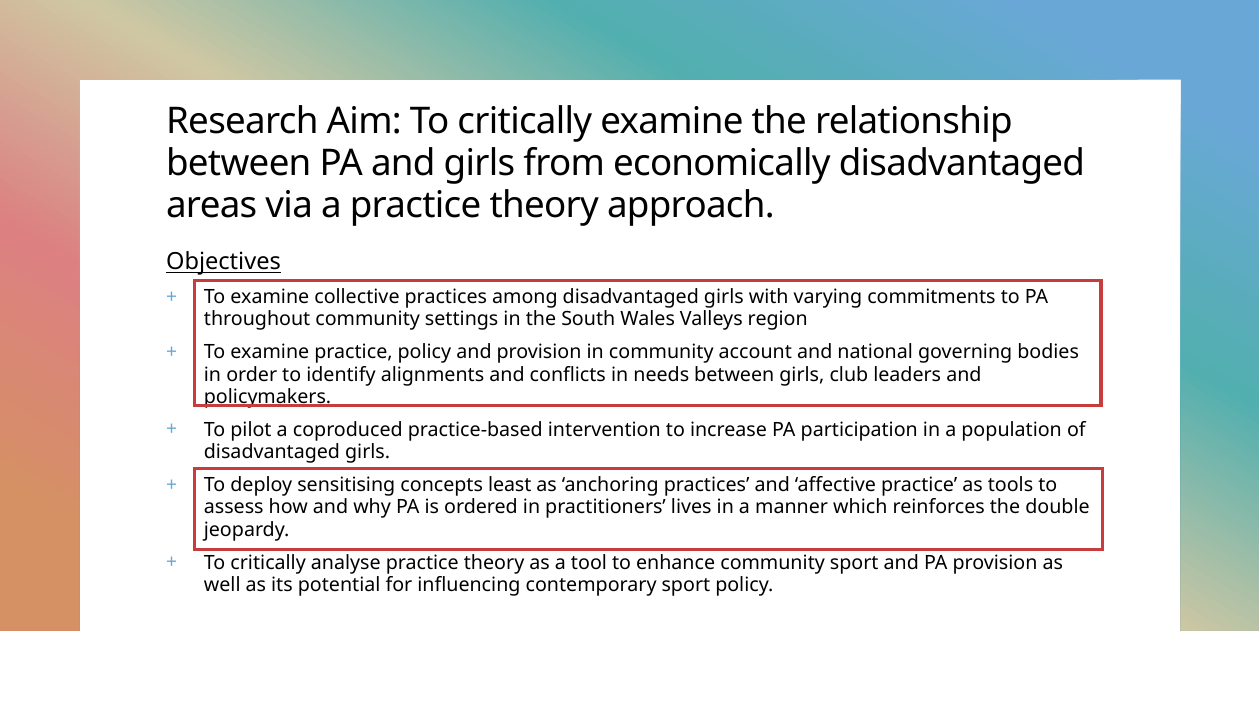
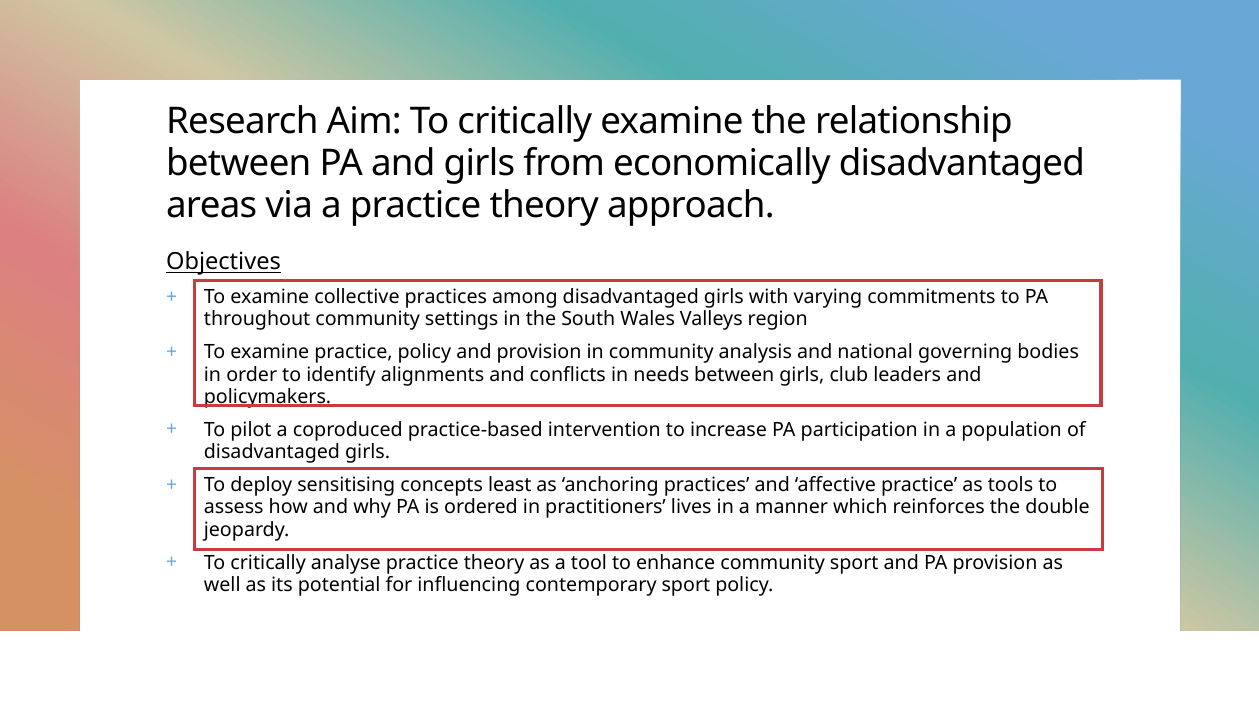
account: account -> analysis
